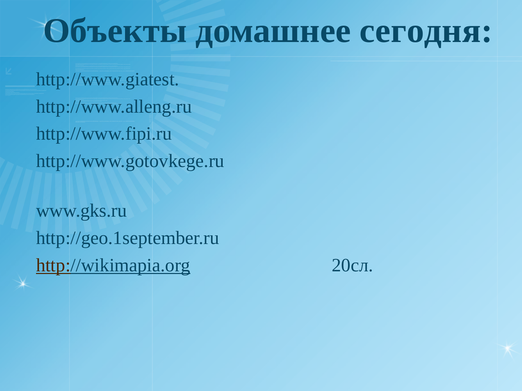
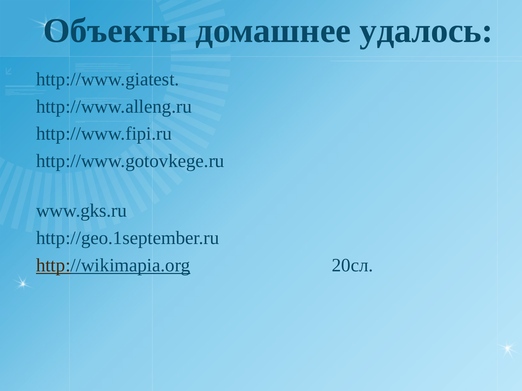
сегодня: сегодня -> удалось
